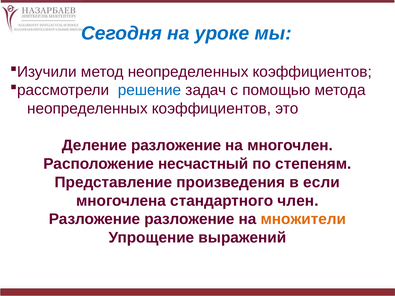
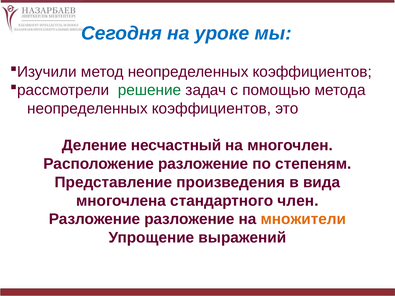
решение colour: blue -> green
Деление разложение: разложение -> несчастный
Расположение несчастный: несчастный -> разложение
если: если -> вида
